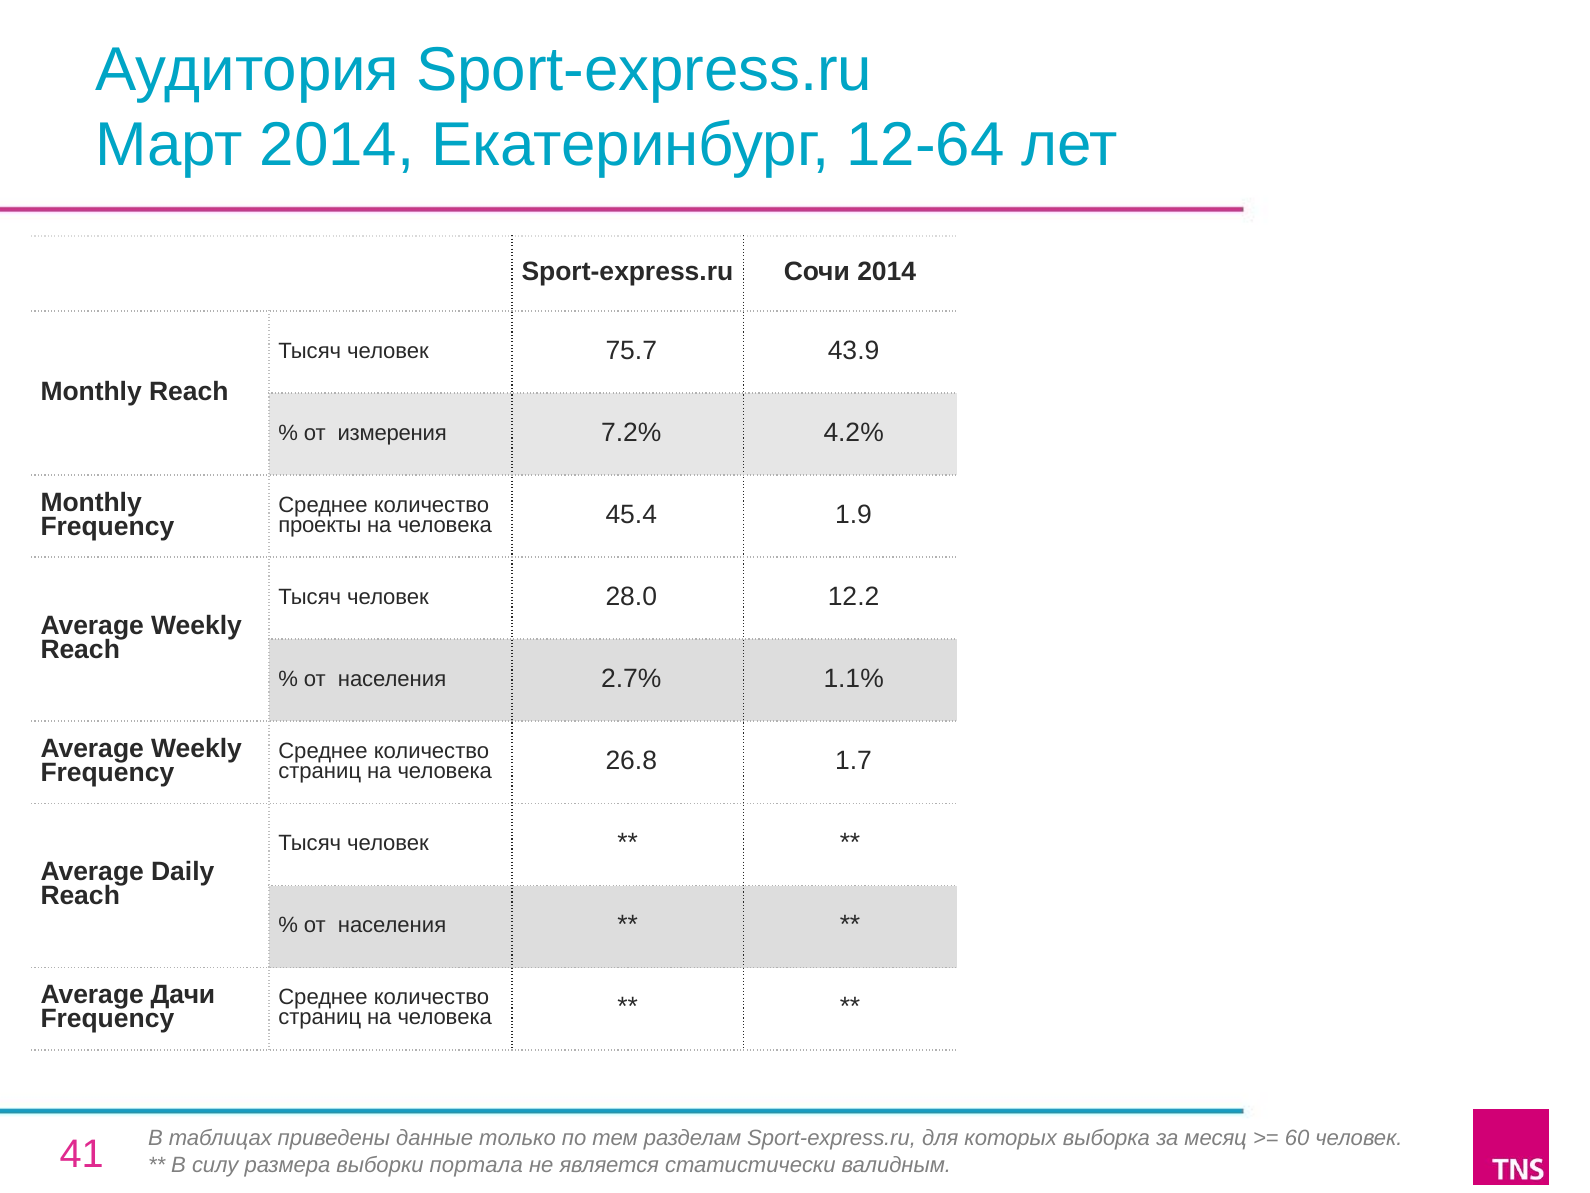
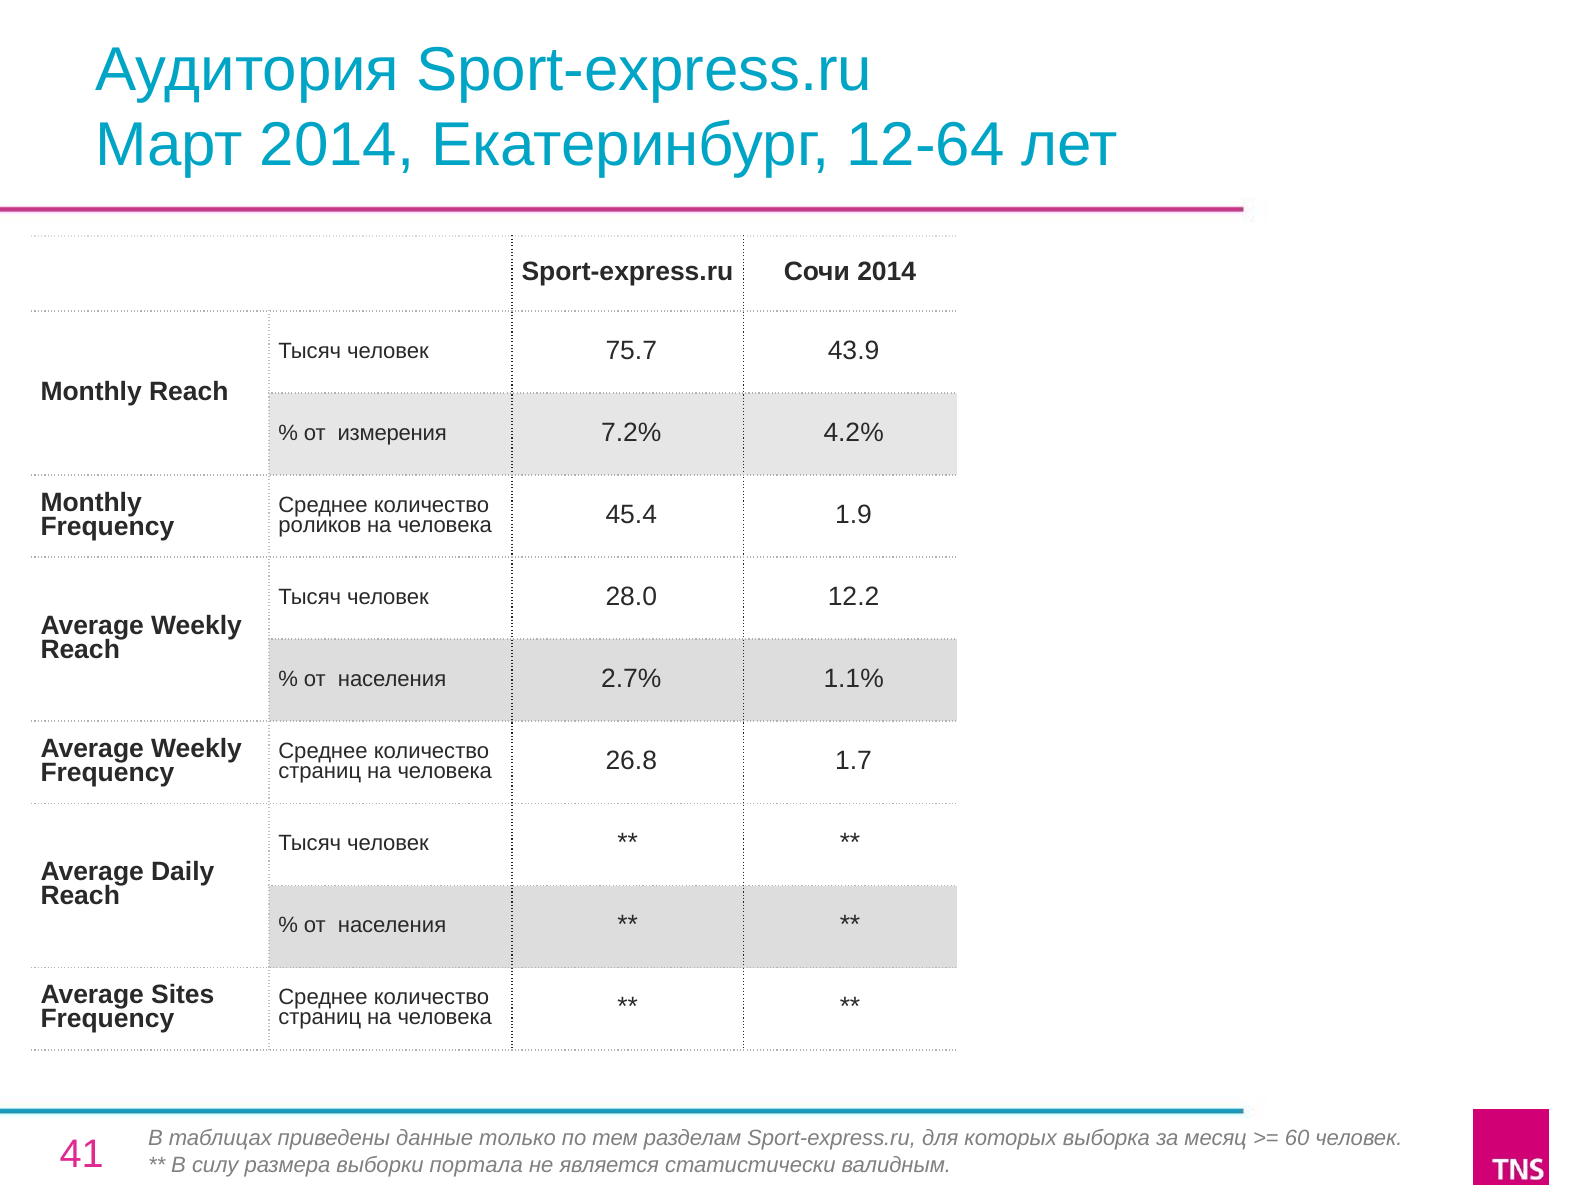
проекты: проекты -> роликов
Дачи: Дачи -> Sites
